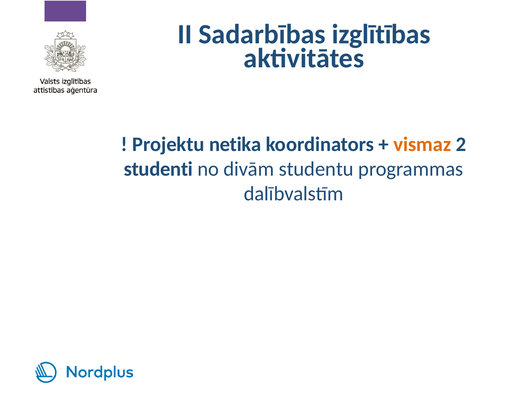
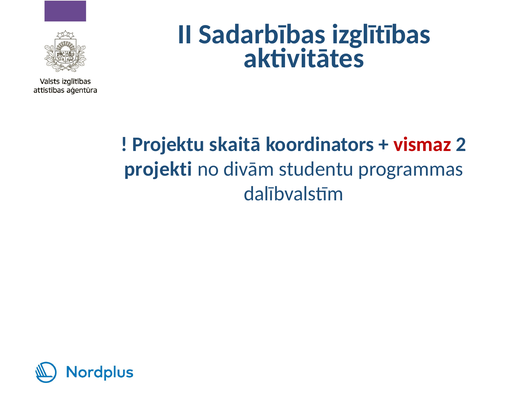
netika: netika -> skaitā
vismaz colour: orange -> red
studenti: studenti -> projekti
